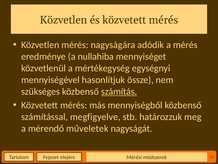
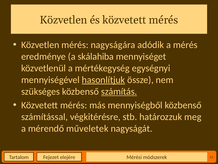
nullahiba: nullahiba -> skálahiba
hasonlítjuk underline: none -> present
megfigyelve: megfigyelve -> végkitérésre
